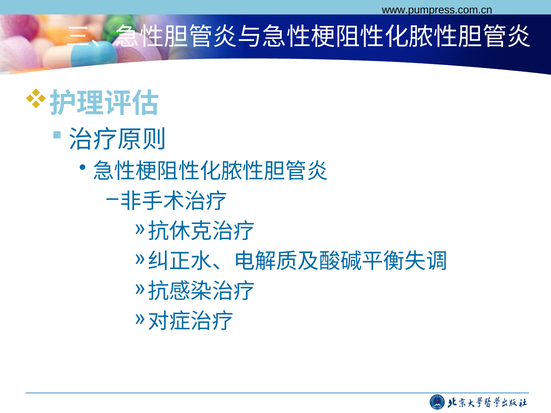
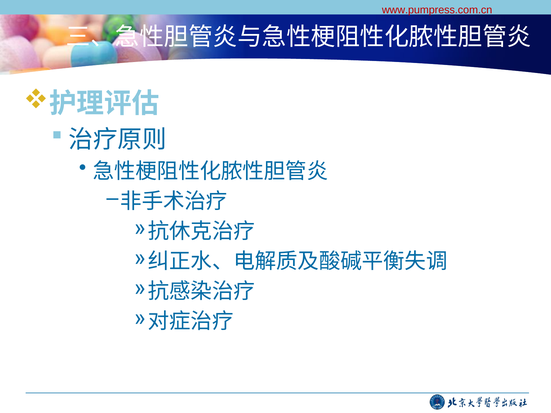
www.pumpress.com.cn colour: black -> red
